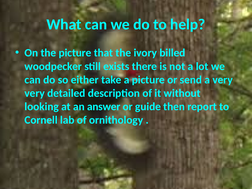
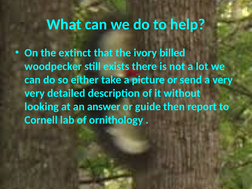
the picture: picture -> extinct
